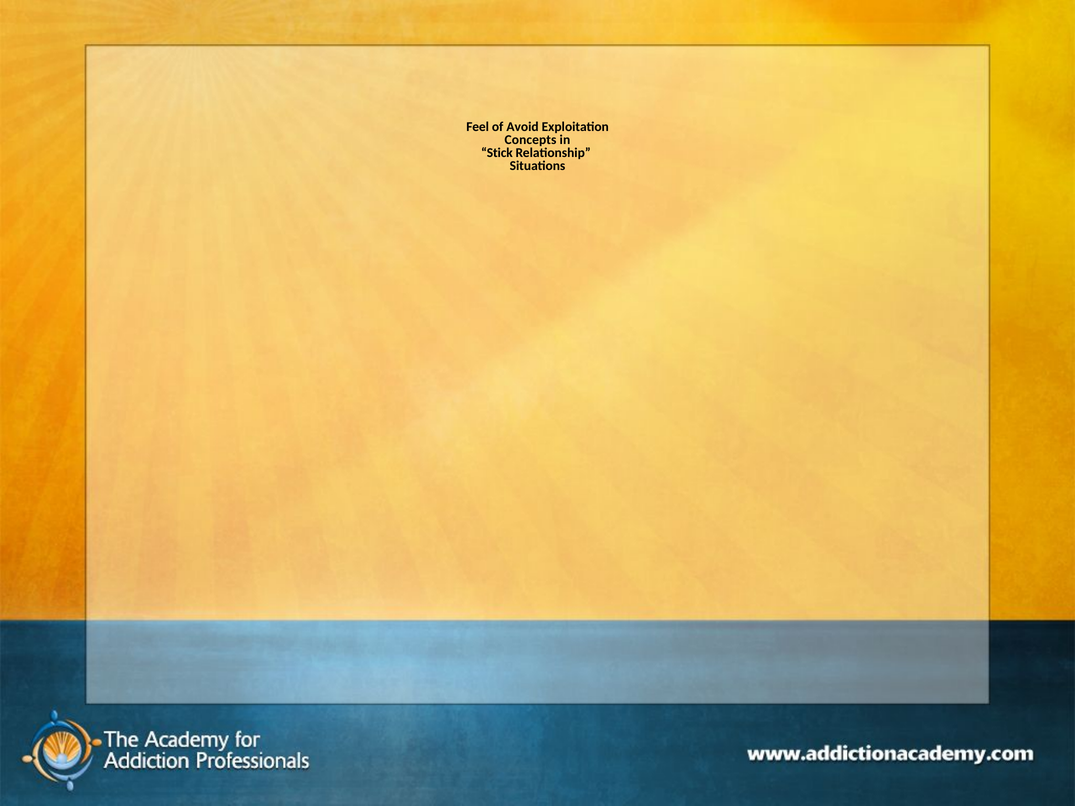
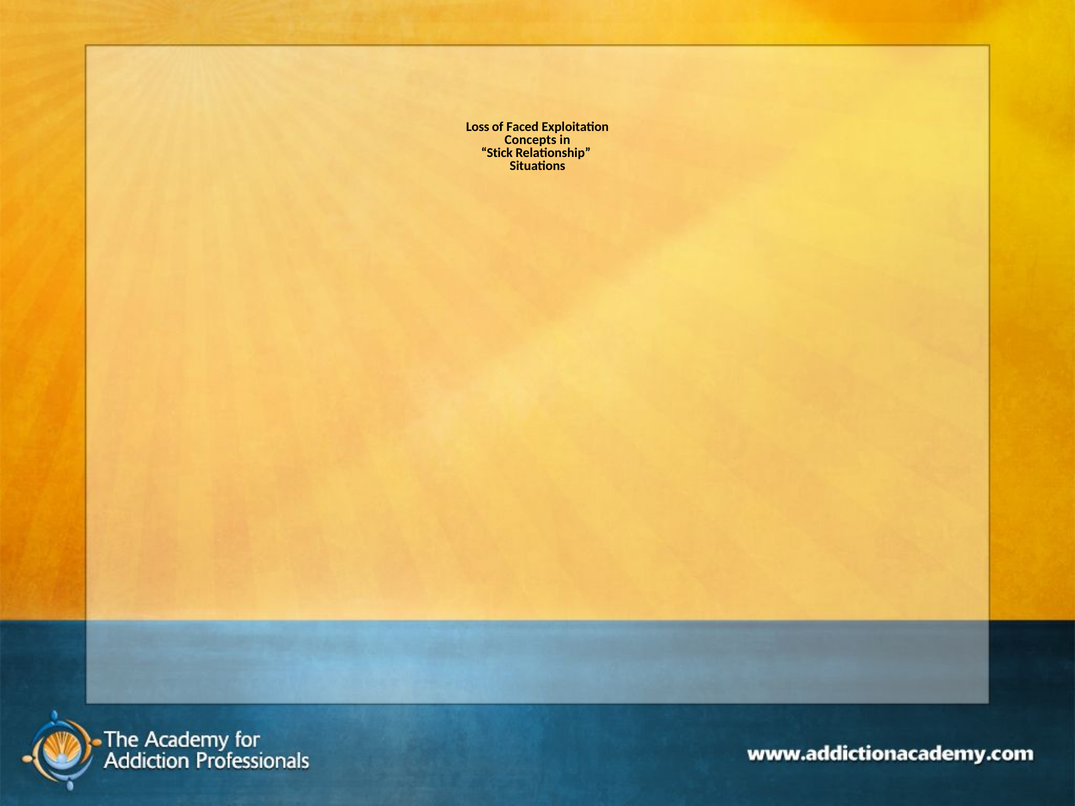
Feel: Feel -> Loss
Avoid: Avoid -> Faced
